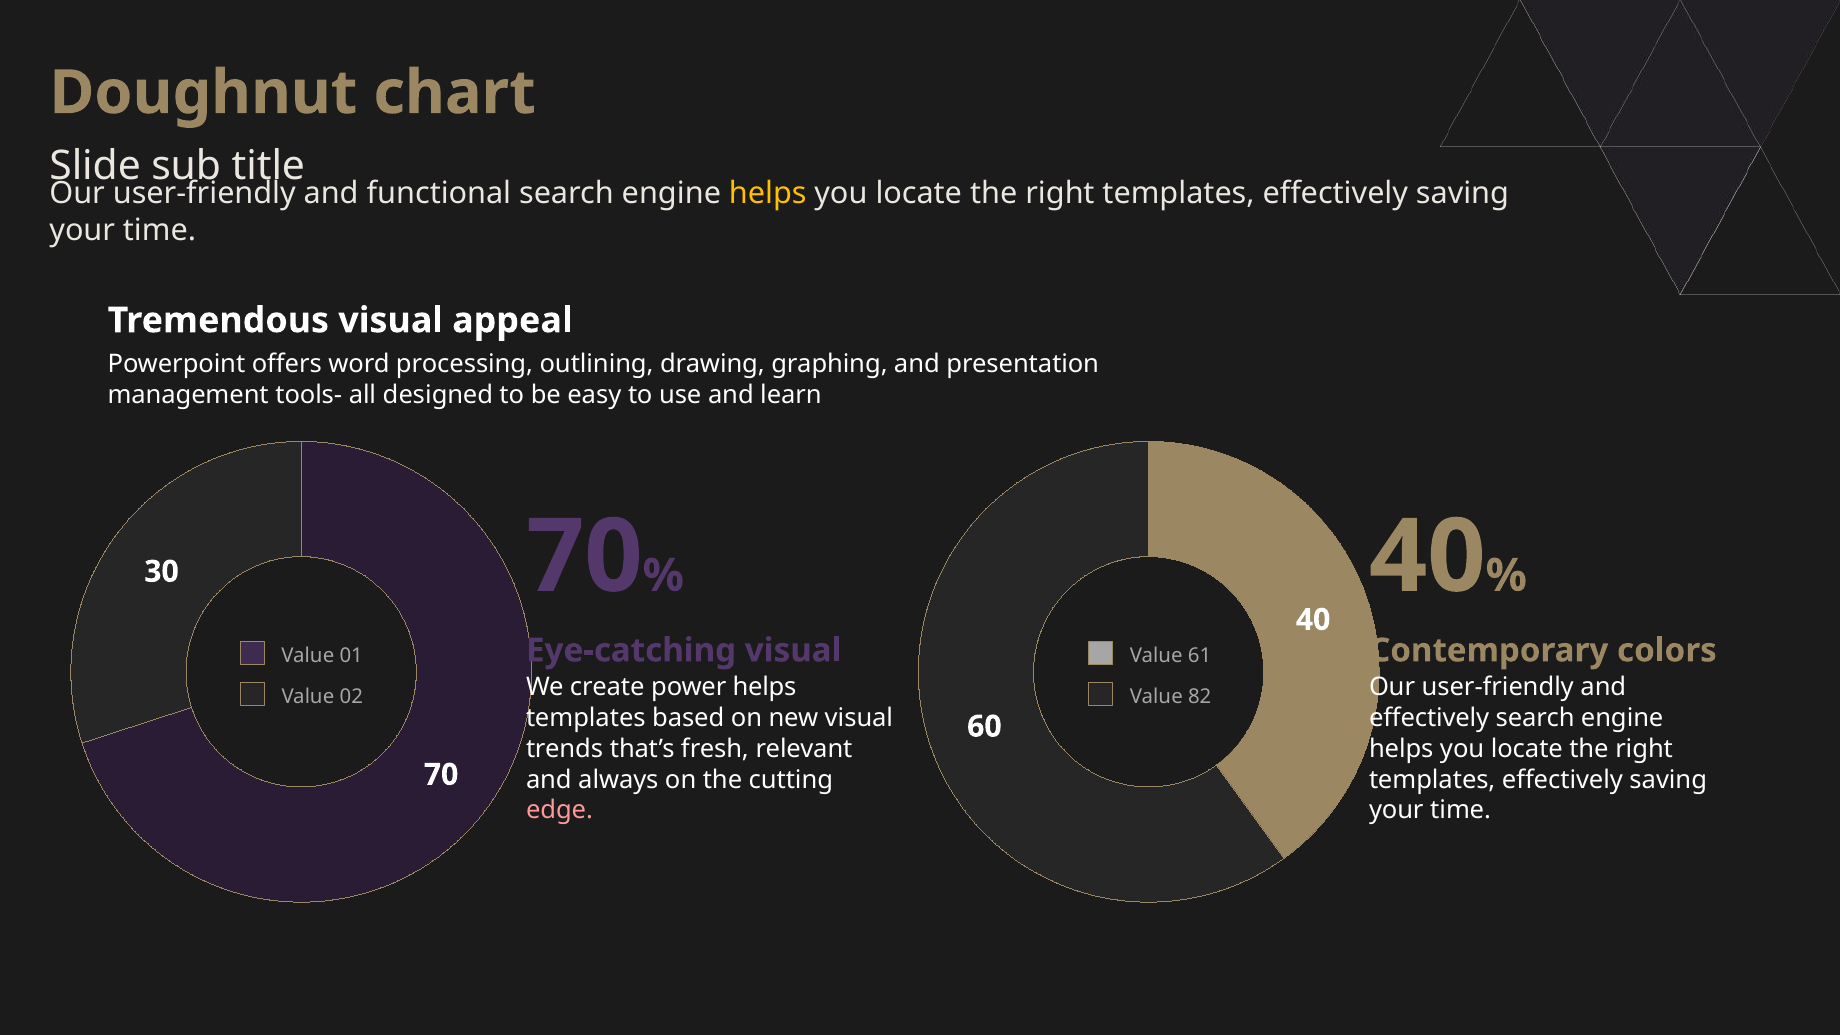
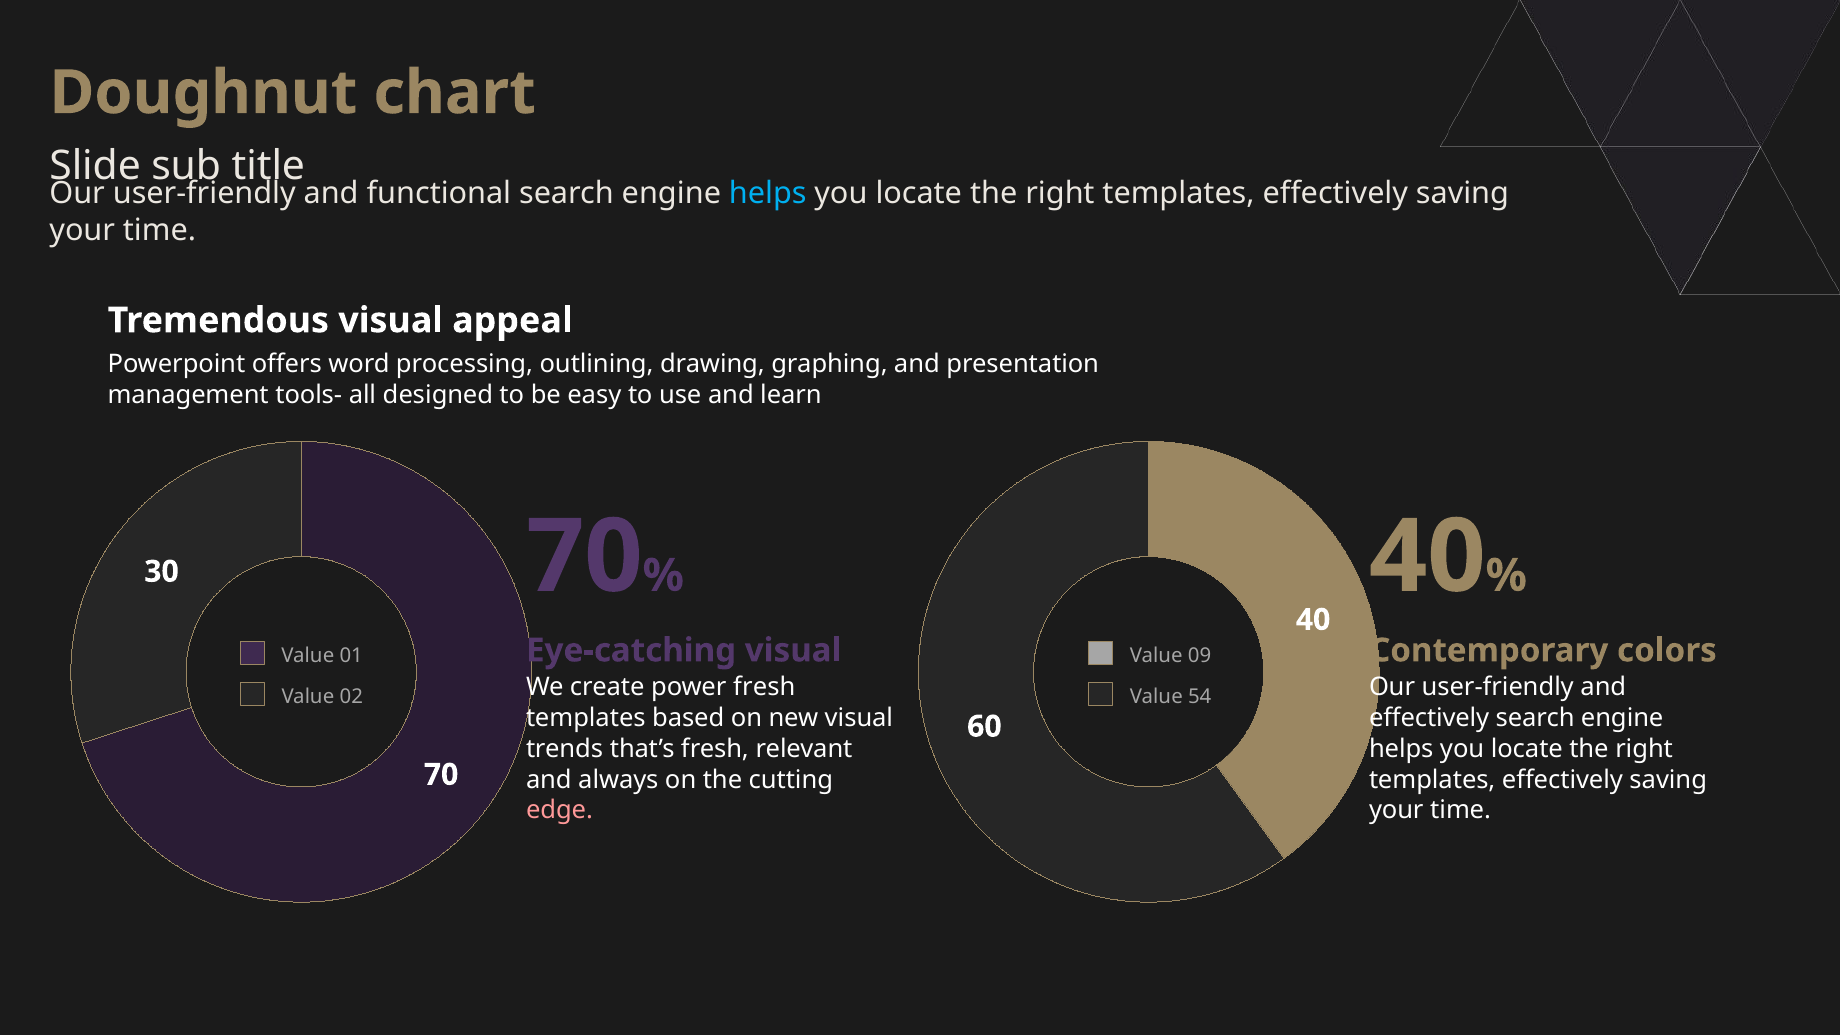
helps at (768, 194) colour: yellow -> light blue
61: 61 -> 09
power helps: helps -> fresh
82: 82 -> 54
